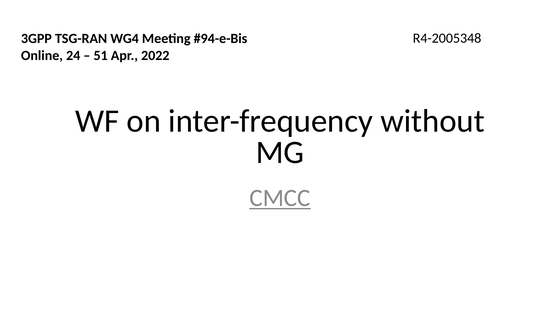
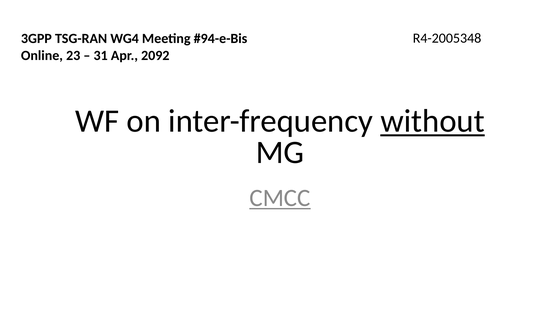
24: 24 -> 23
51: 51 -> 31
2022: 2022 -> 2092
without underline: none -> present
